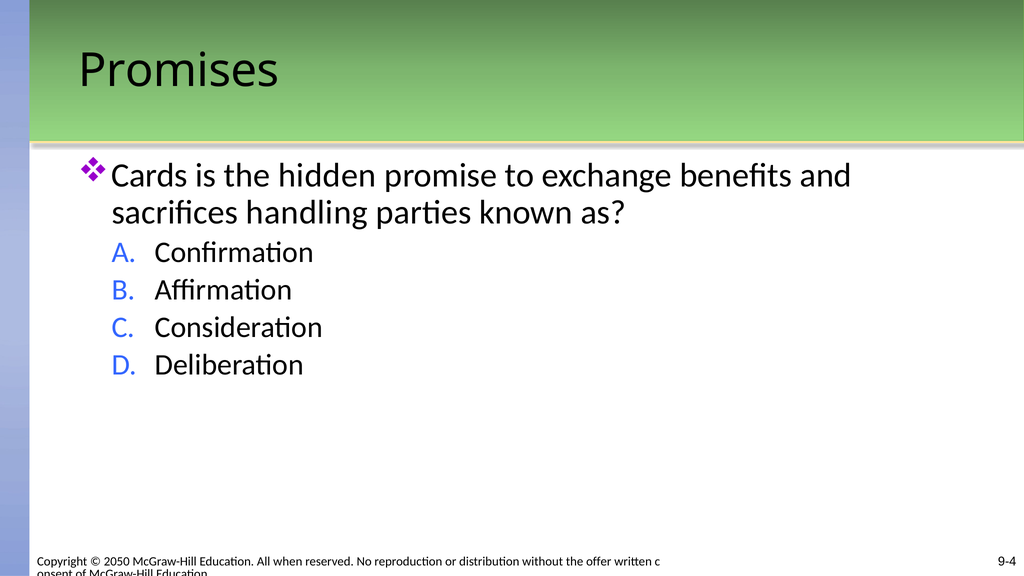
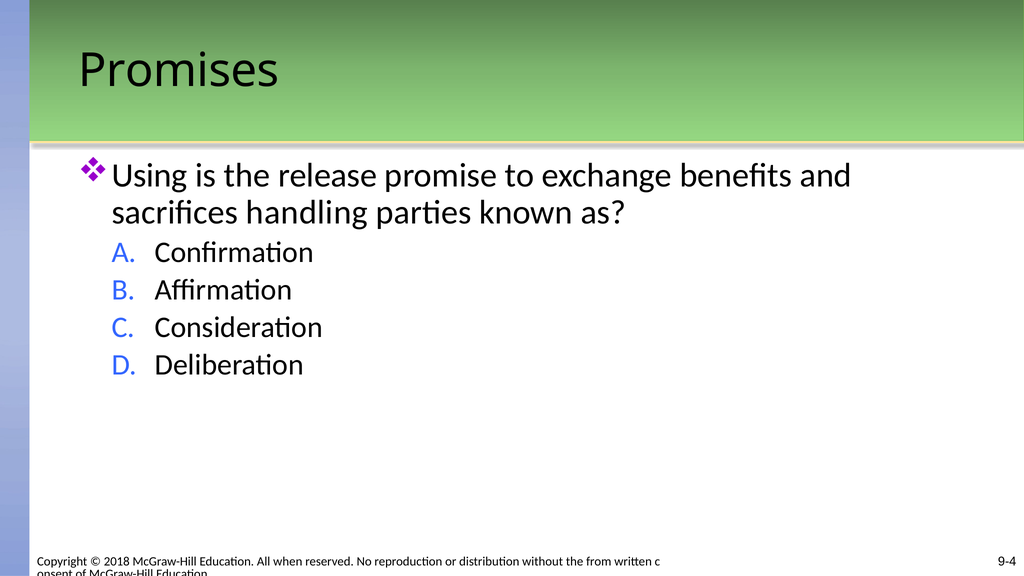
Cards: Cards -> Using
hidden: hidden -> release
2050: 2050 -> 2018
offer: offer -> from
